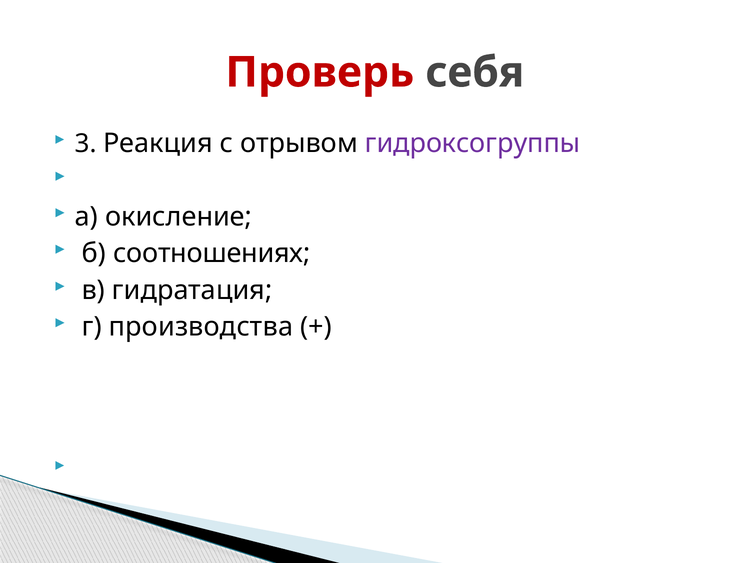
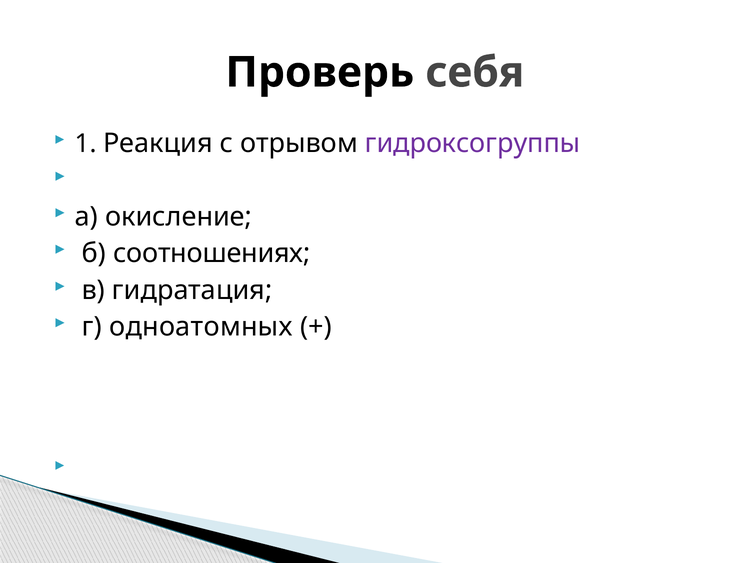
Проверь colour: red -> black
3: 3 -> 1
производства: производства -> одноатомных
